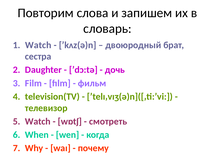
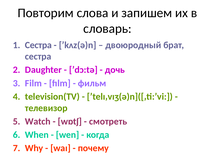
Watch at (38, 45): Watch -> Сестра
